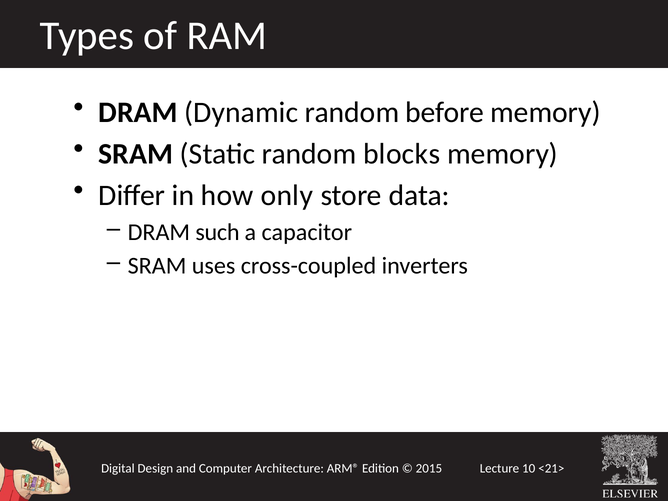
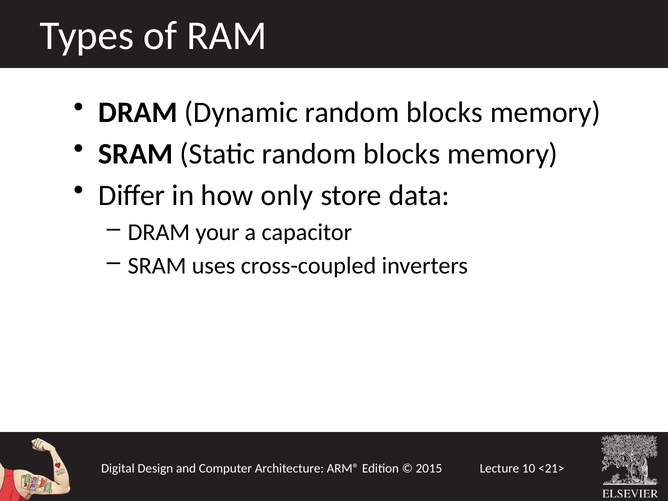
Dynamic random before: before -> blocks
such: such -> your
